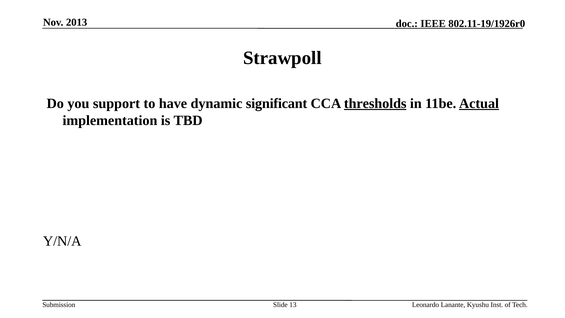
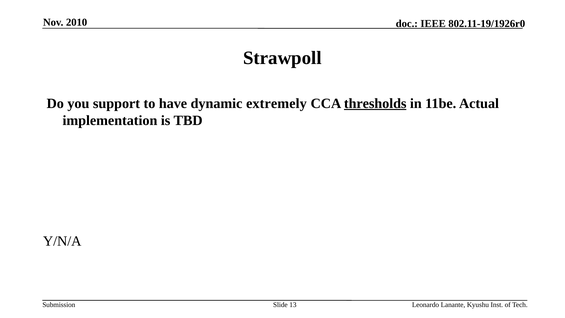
2013: 2013 -> 2010
significant: significant -> extremely
Actual underline: present -> none
